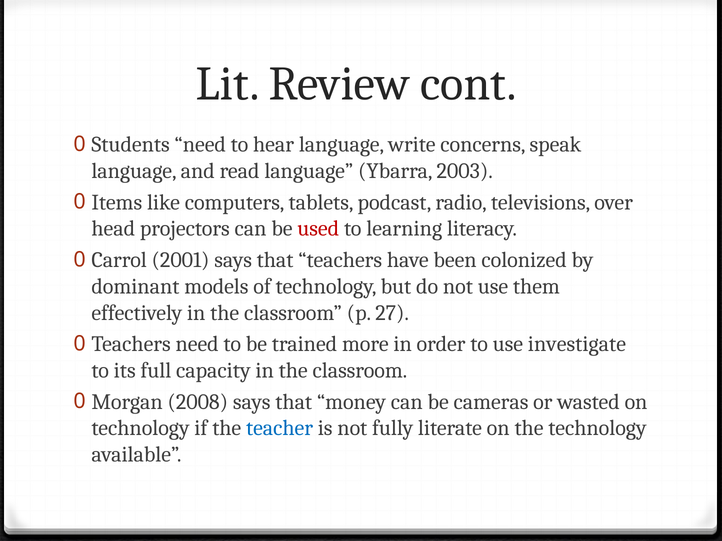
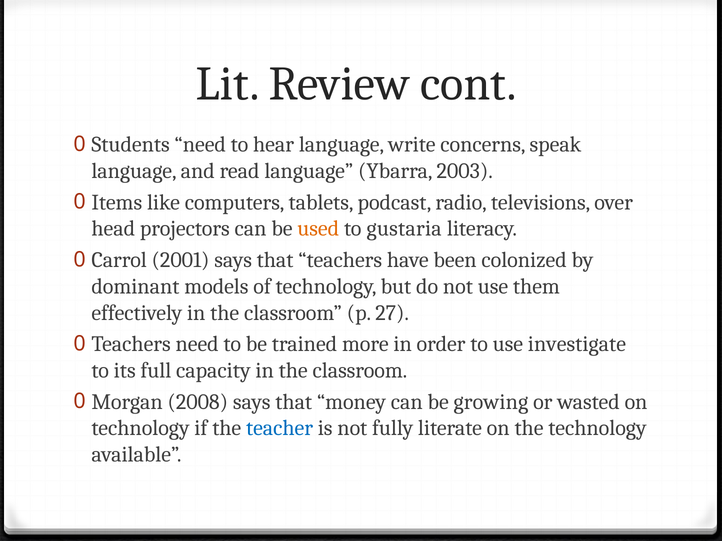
used colour: red -> orange
learning: learning -> gustaria
cameras: cameras -> growing
